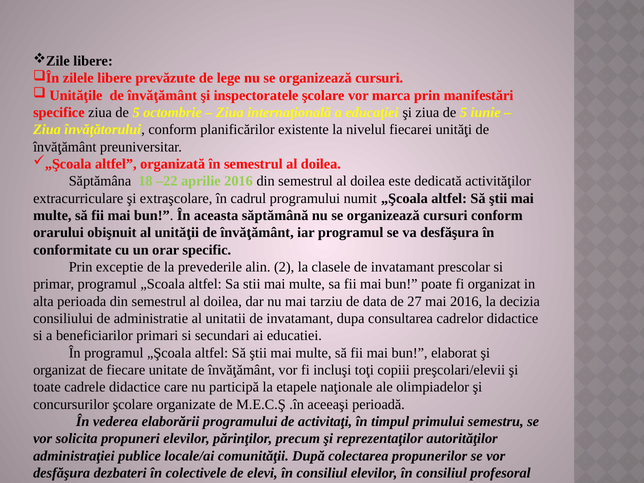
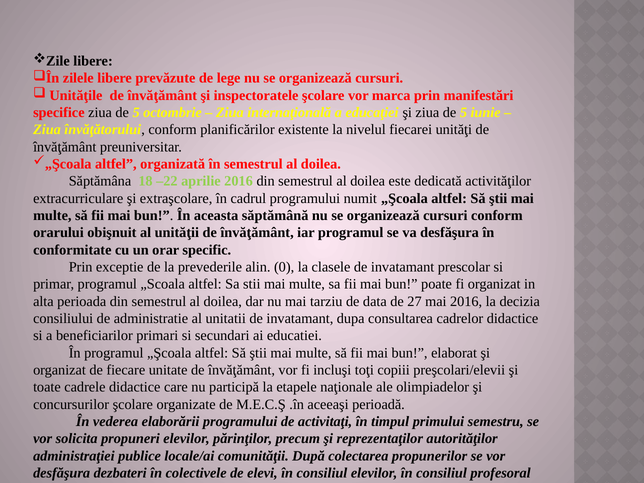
2: 2 -> 0
